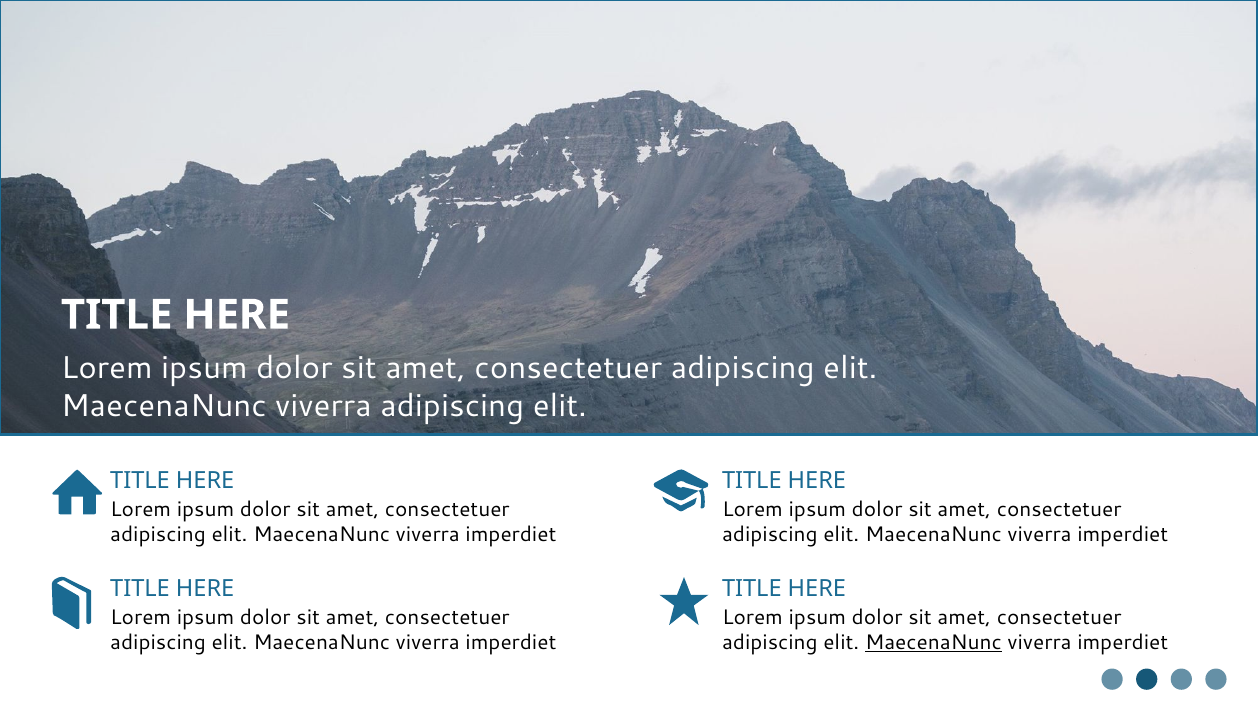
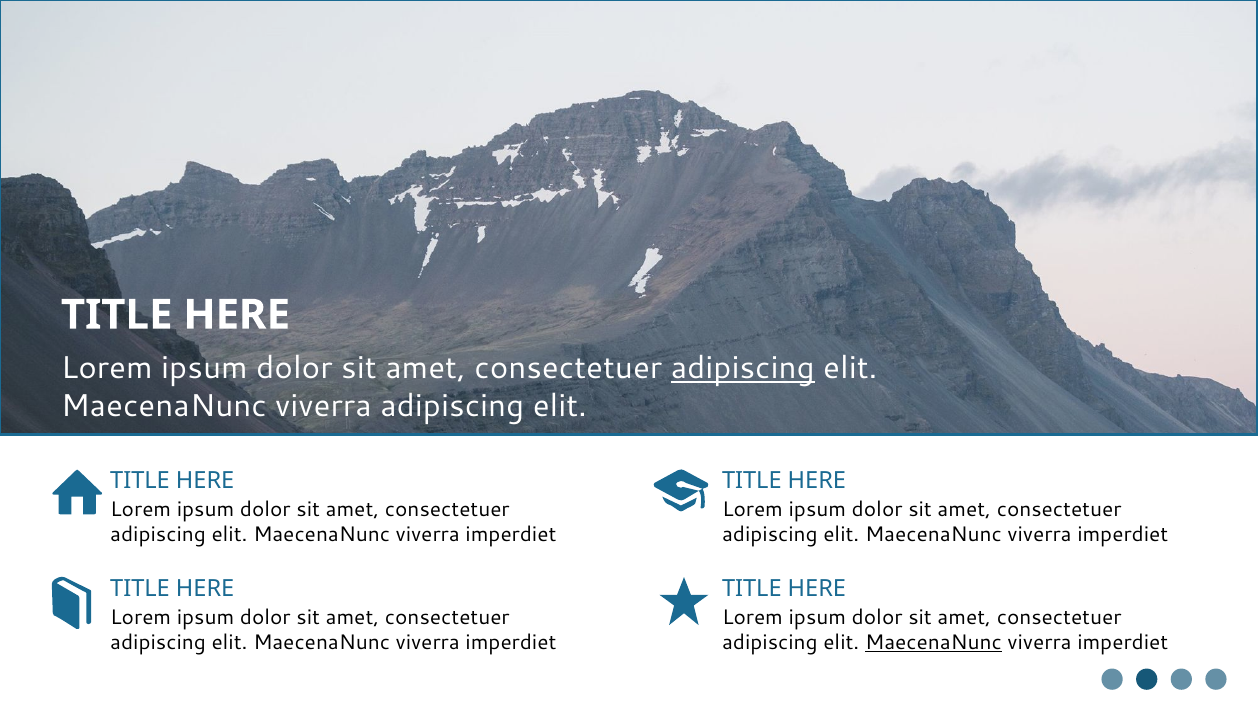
adipiscing at (743, 368) underline: none -> present
